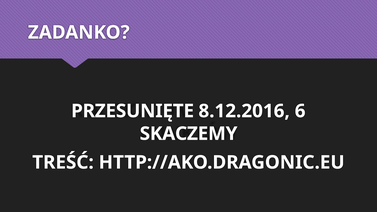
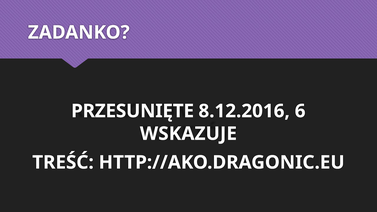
SKACZEMY: SKACZEMY -> WSKAZUJE
